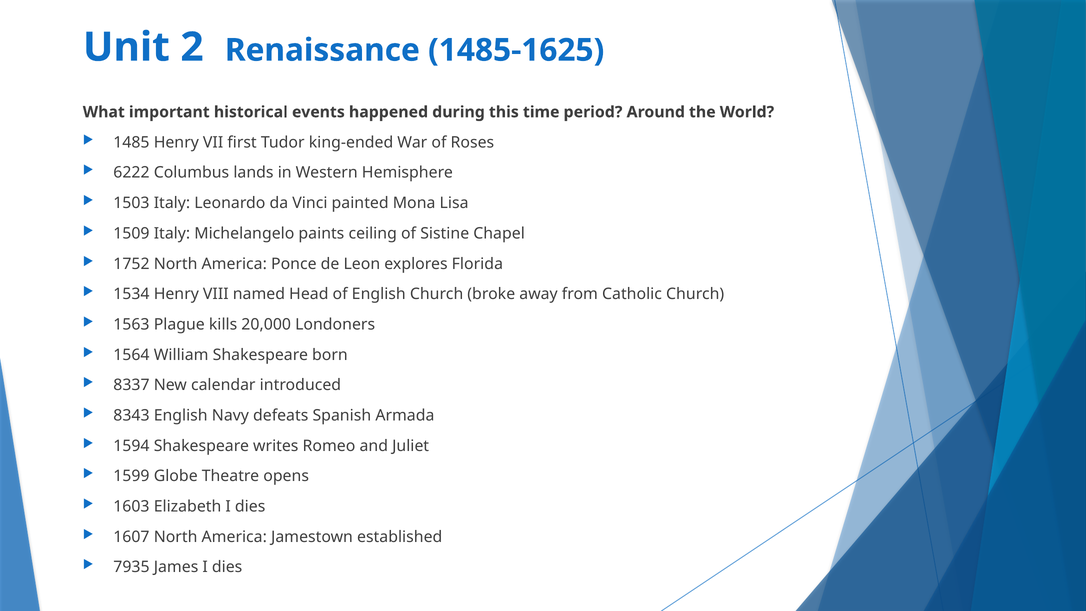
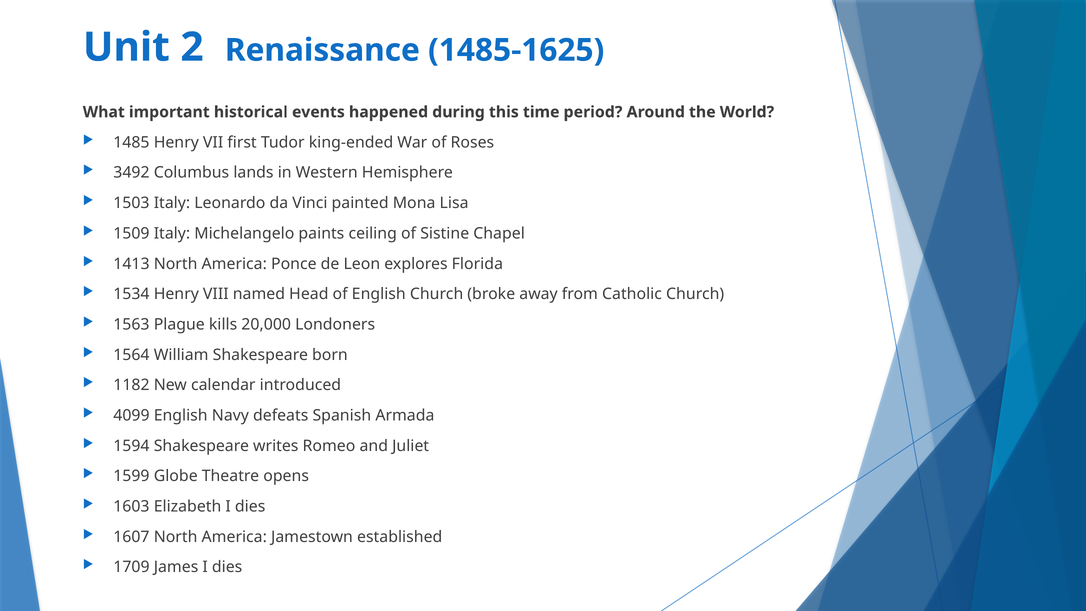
6222: 6222 -> 3492
1752: 1752 -> 1413
8337: 8337 -> 1182
8343: 8343 -> 4099
7935: 7935 -> 1709
